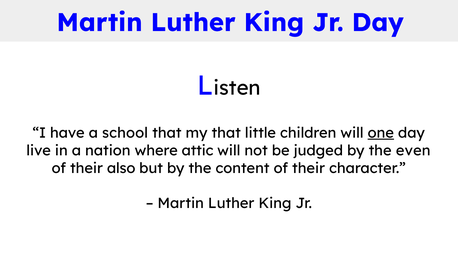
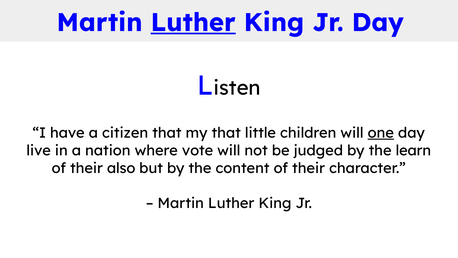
Luther at (193, 23) underline: none -> present
school: school -> citizen
attic: attic -> vote
even: even -> learn
